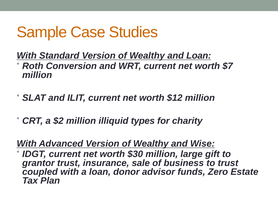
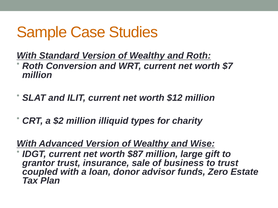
and Loan: Loan -> Roth
$30: $30 -> $87
